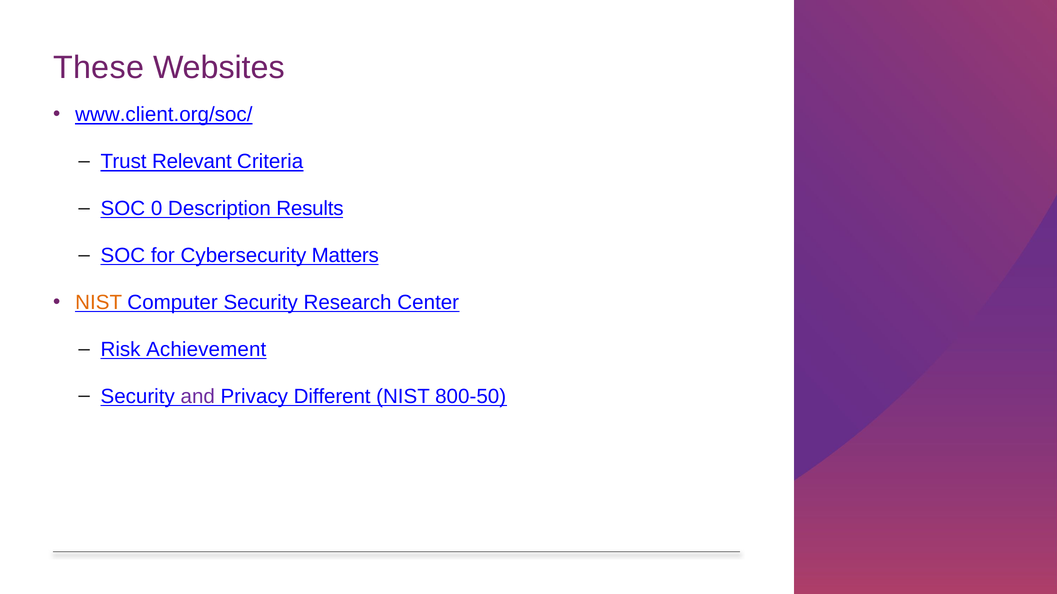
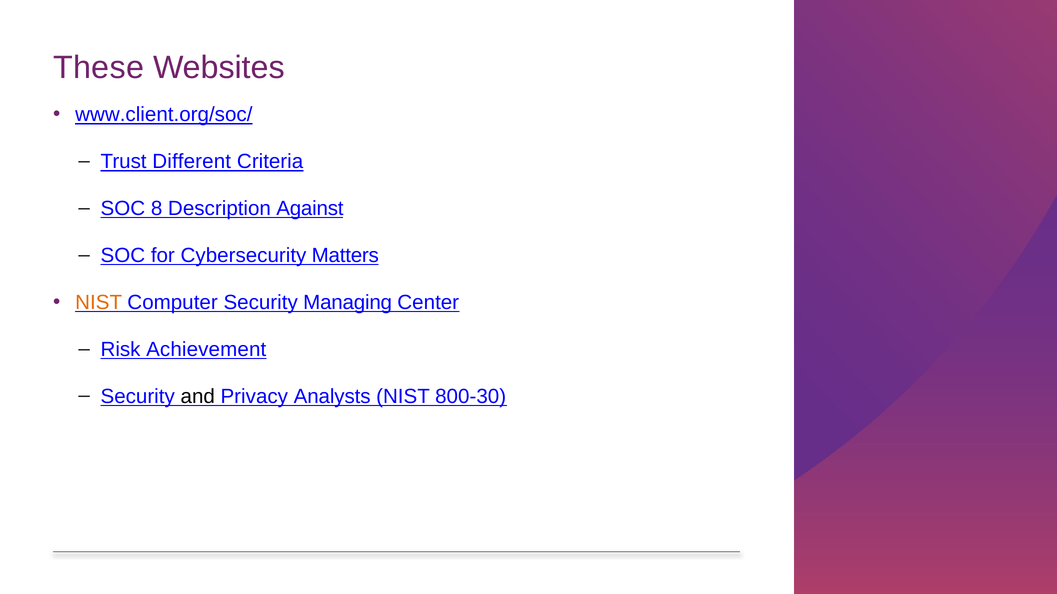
Relevant: Relevant -> Different
0: 0 -> 8
Results: Results -> Against
Research: Research -> Managing
and colour: purple -> black
Different: Different -> Analysts
800-50: 800-50 -> 800-30
